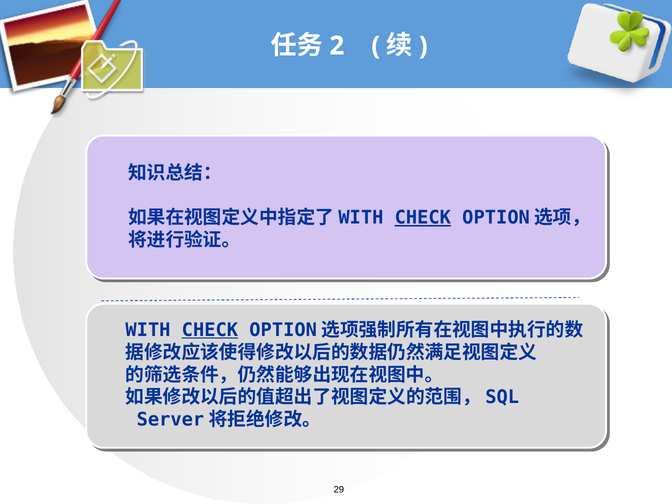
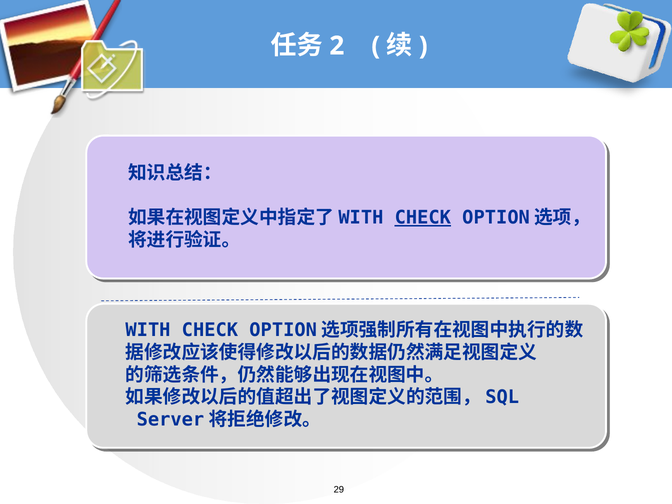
CHECK at (210, 330) underline: present -> none
